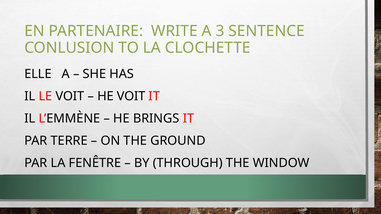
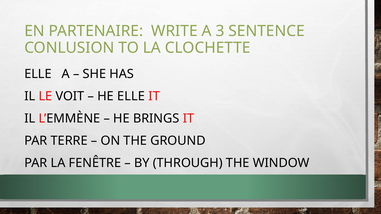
HE VOIT: VOIT -> ELLE
